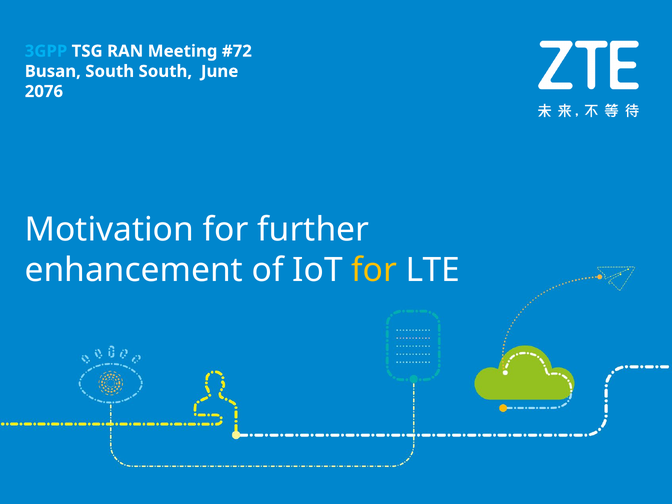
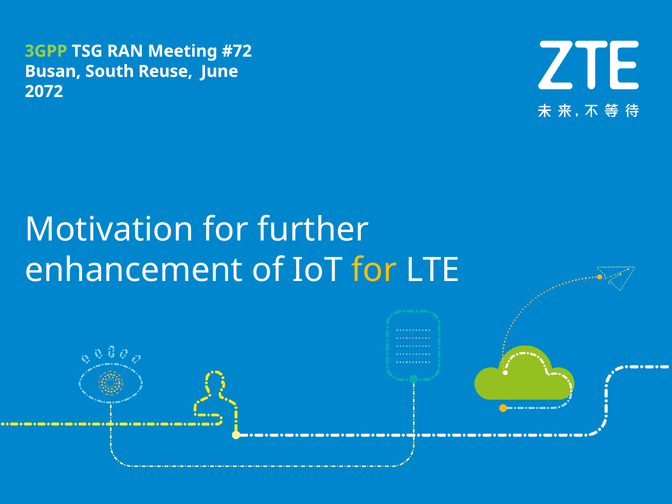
3GPP colour: light blue -> light green
South South: South -> Reuse
2076: 2076 -> 2072
